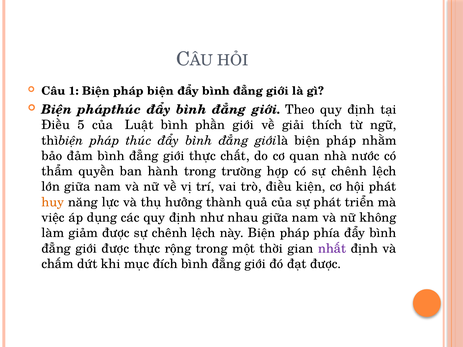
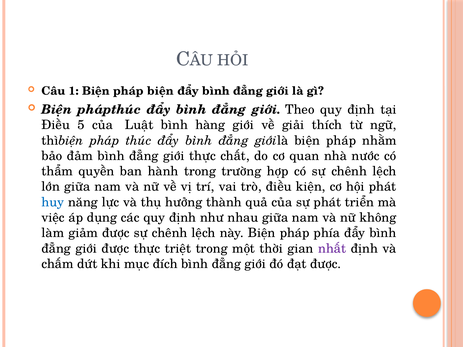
phần: phần -> hàng
huy colour: orange -> blue
rộng: rộng -> triệt
